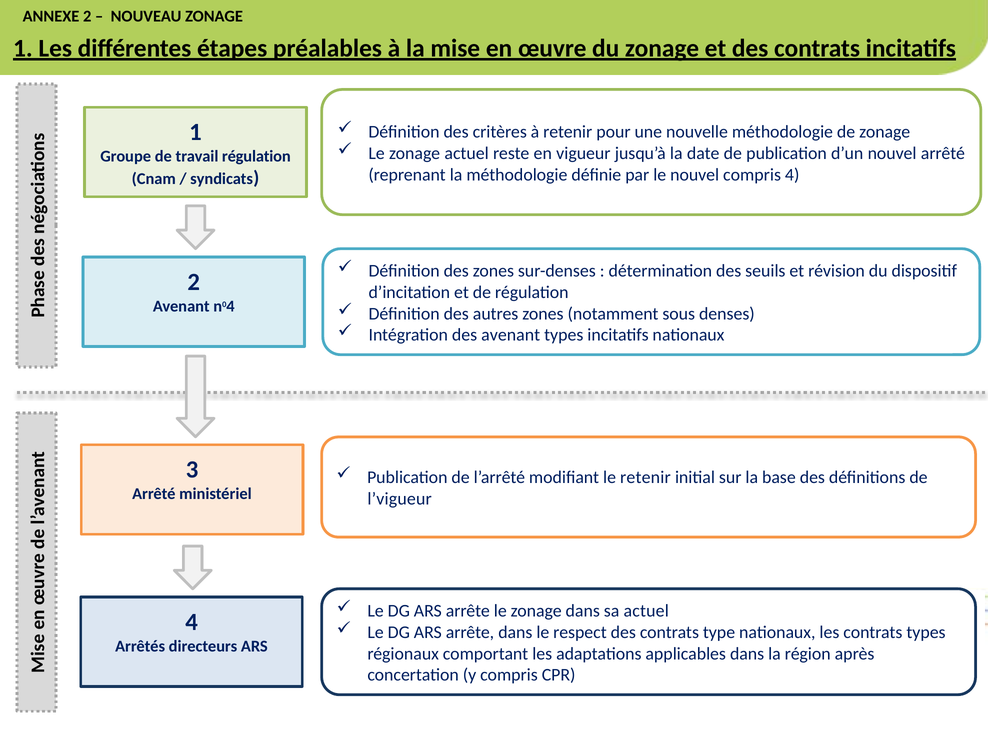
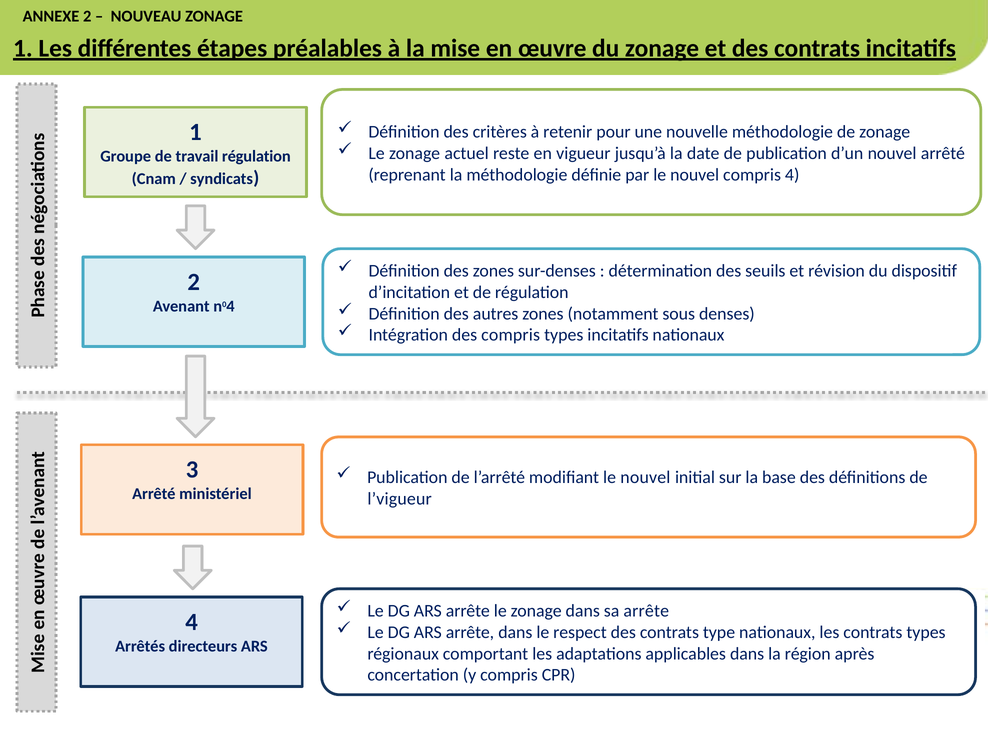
des avenant: avenant -> compris
modifiant le retenir: retenir -> nouvel
sa actuel: actuel -> arrête
